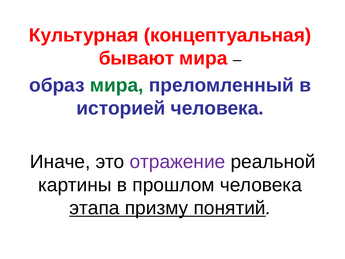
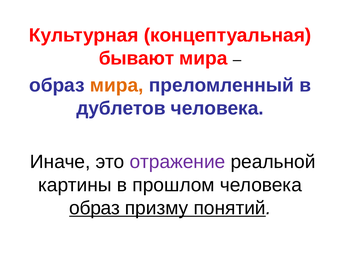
мира at (117, 85) colour: green -> orange
историей: историей -> дублетов
этапа at (94, 208): этапа -> образ
